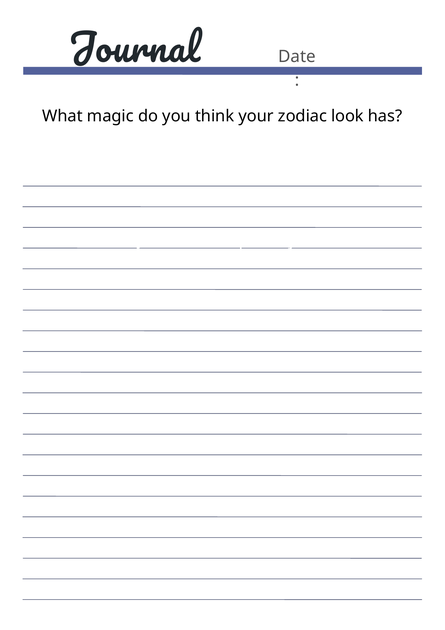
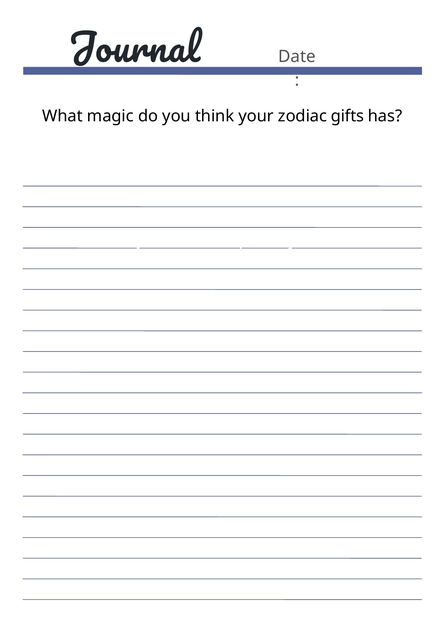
look: look -> gifts
